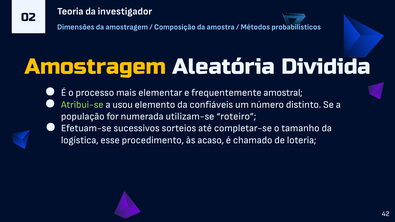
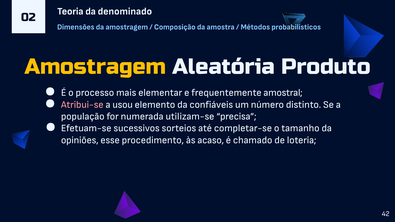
investigador: investigador -> denominado
Dividida: Dividida -> Produto
Atribui-se colour: light green -> pink
roteiro: roteiro -> precisa
logística: logística -> opiniões
